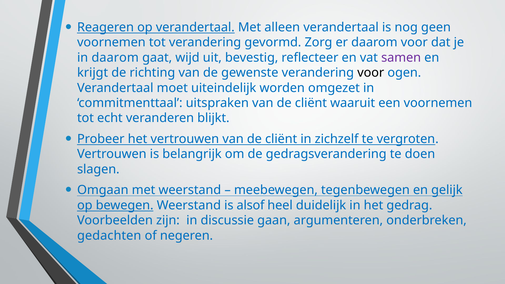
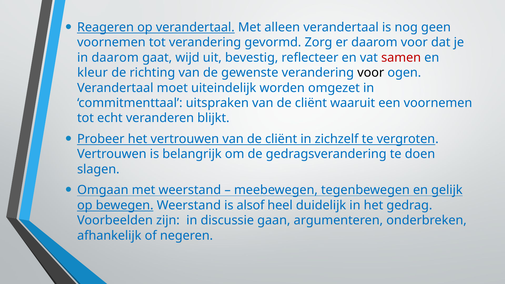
samen colour: purple -> red
krijgt: krijgt -> kleur
gedachten: gedachten -> afhankelijk
